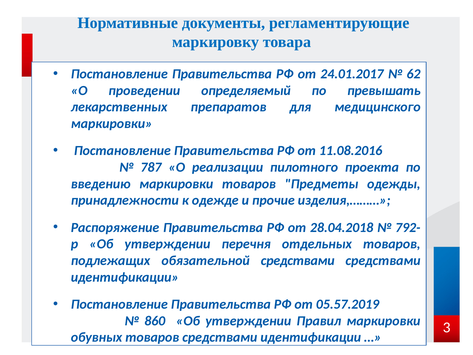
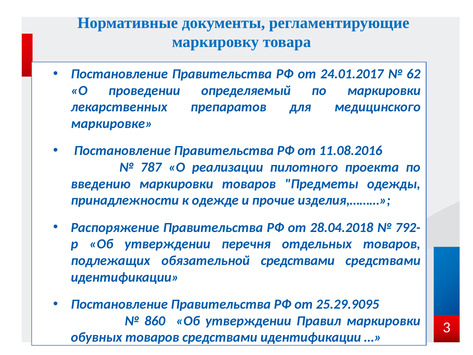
по превышать: превышать -> маркировки
маркировки at (112, 124): маркировки -> маркировке
05.57.2019: 05.57.2019 -> 25.29.9095
